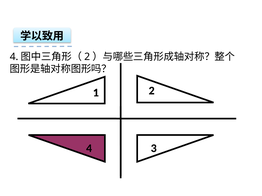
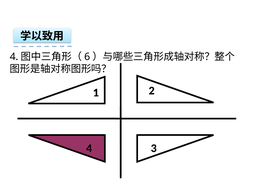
2 at (87, 57): 2 -> 6
